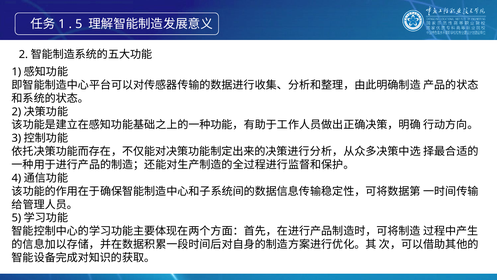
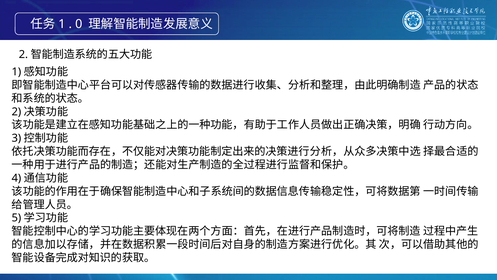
5 at (79, 24): 5 -> 0
